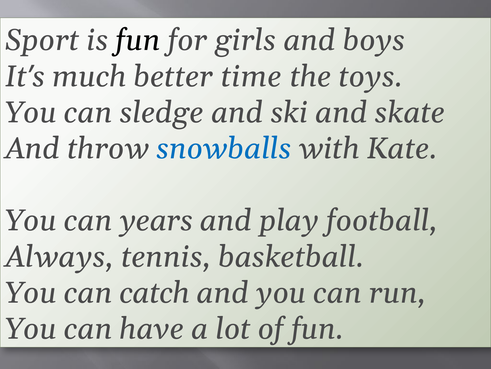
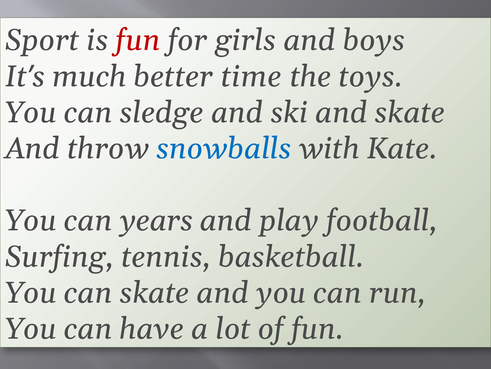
fun at (138, 40) colour: black -> red
Always: Always -> Surfing
can catch: catch -> skate
